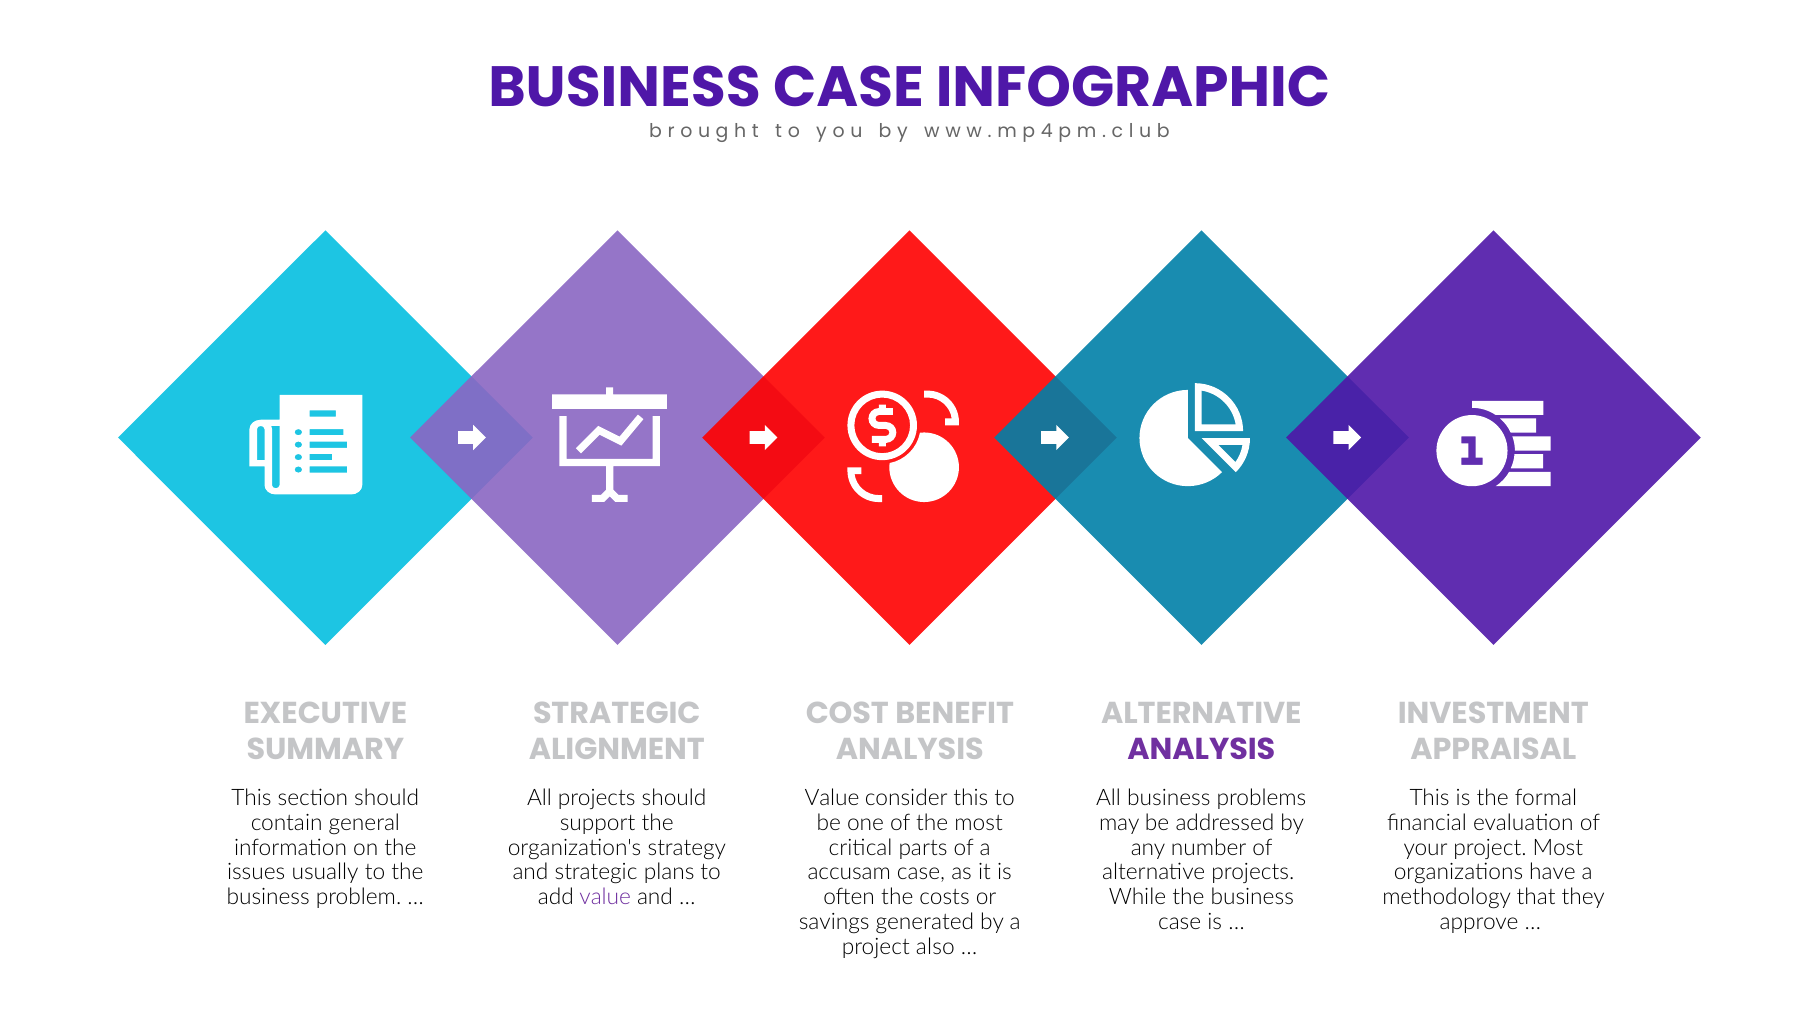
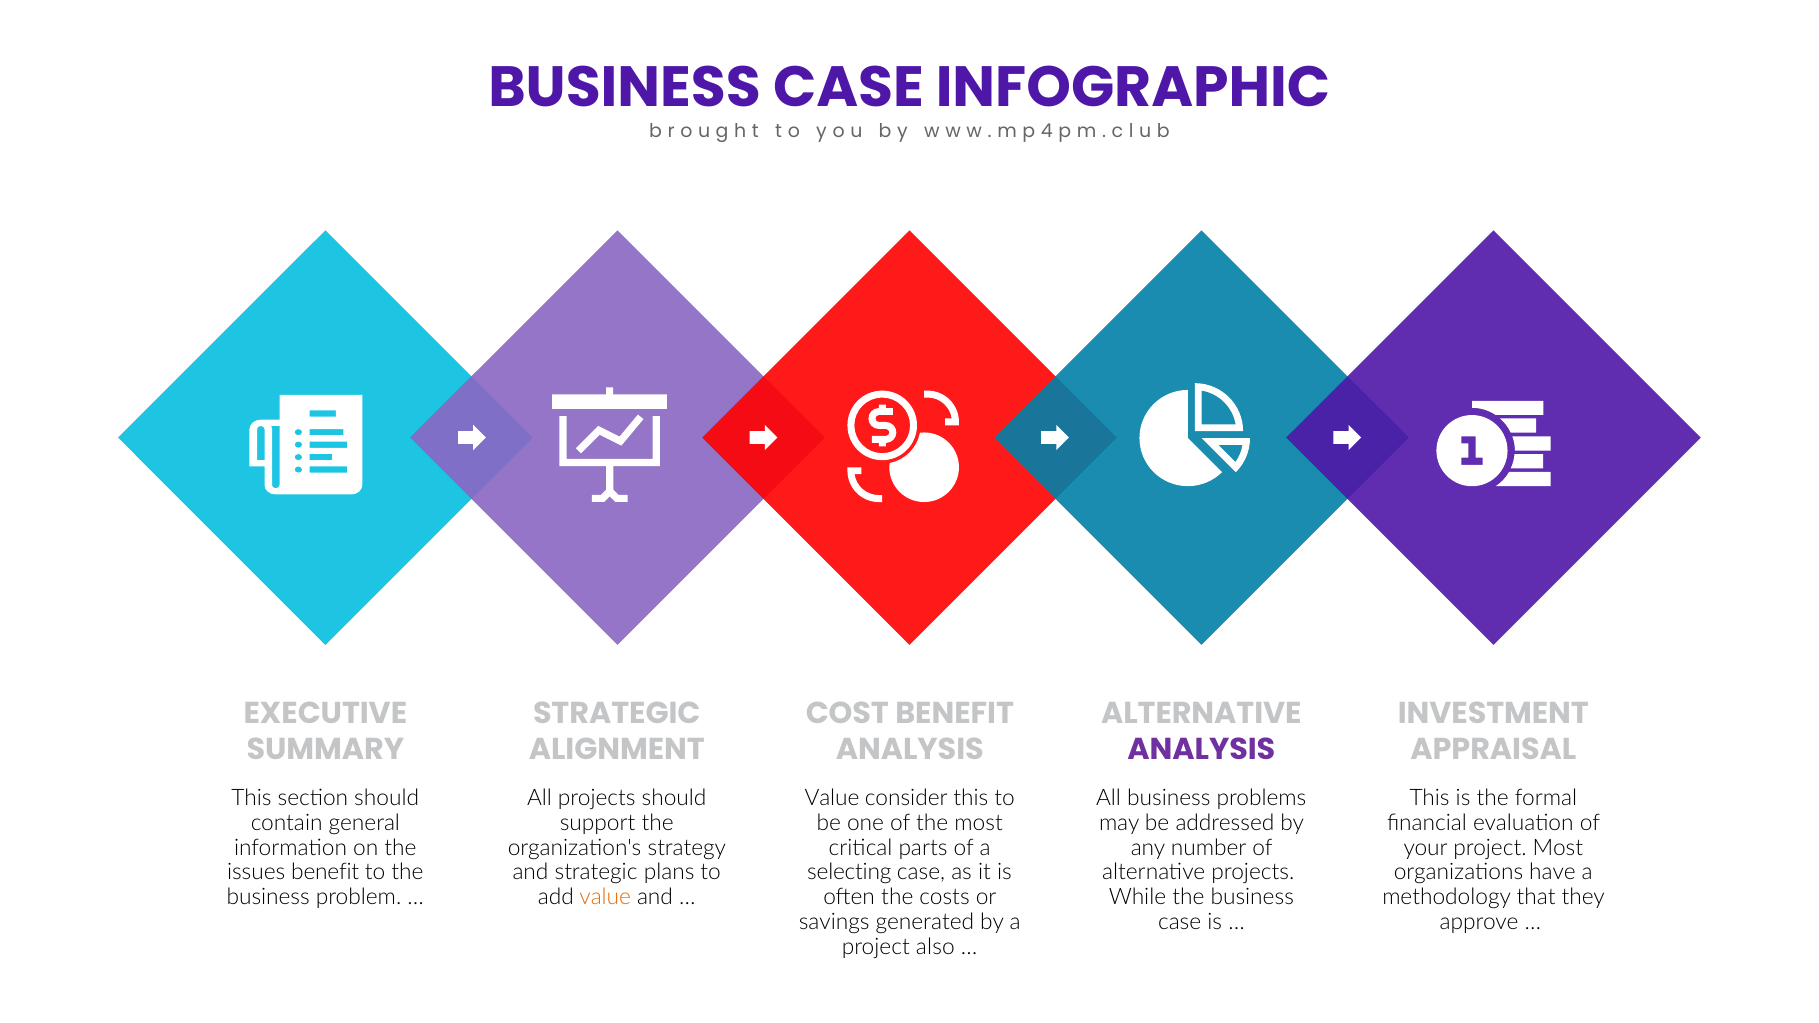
issues usually: usually -> benefit
accusam: accusam -> selecting
value at (605, 898) colour: purple -> orange
